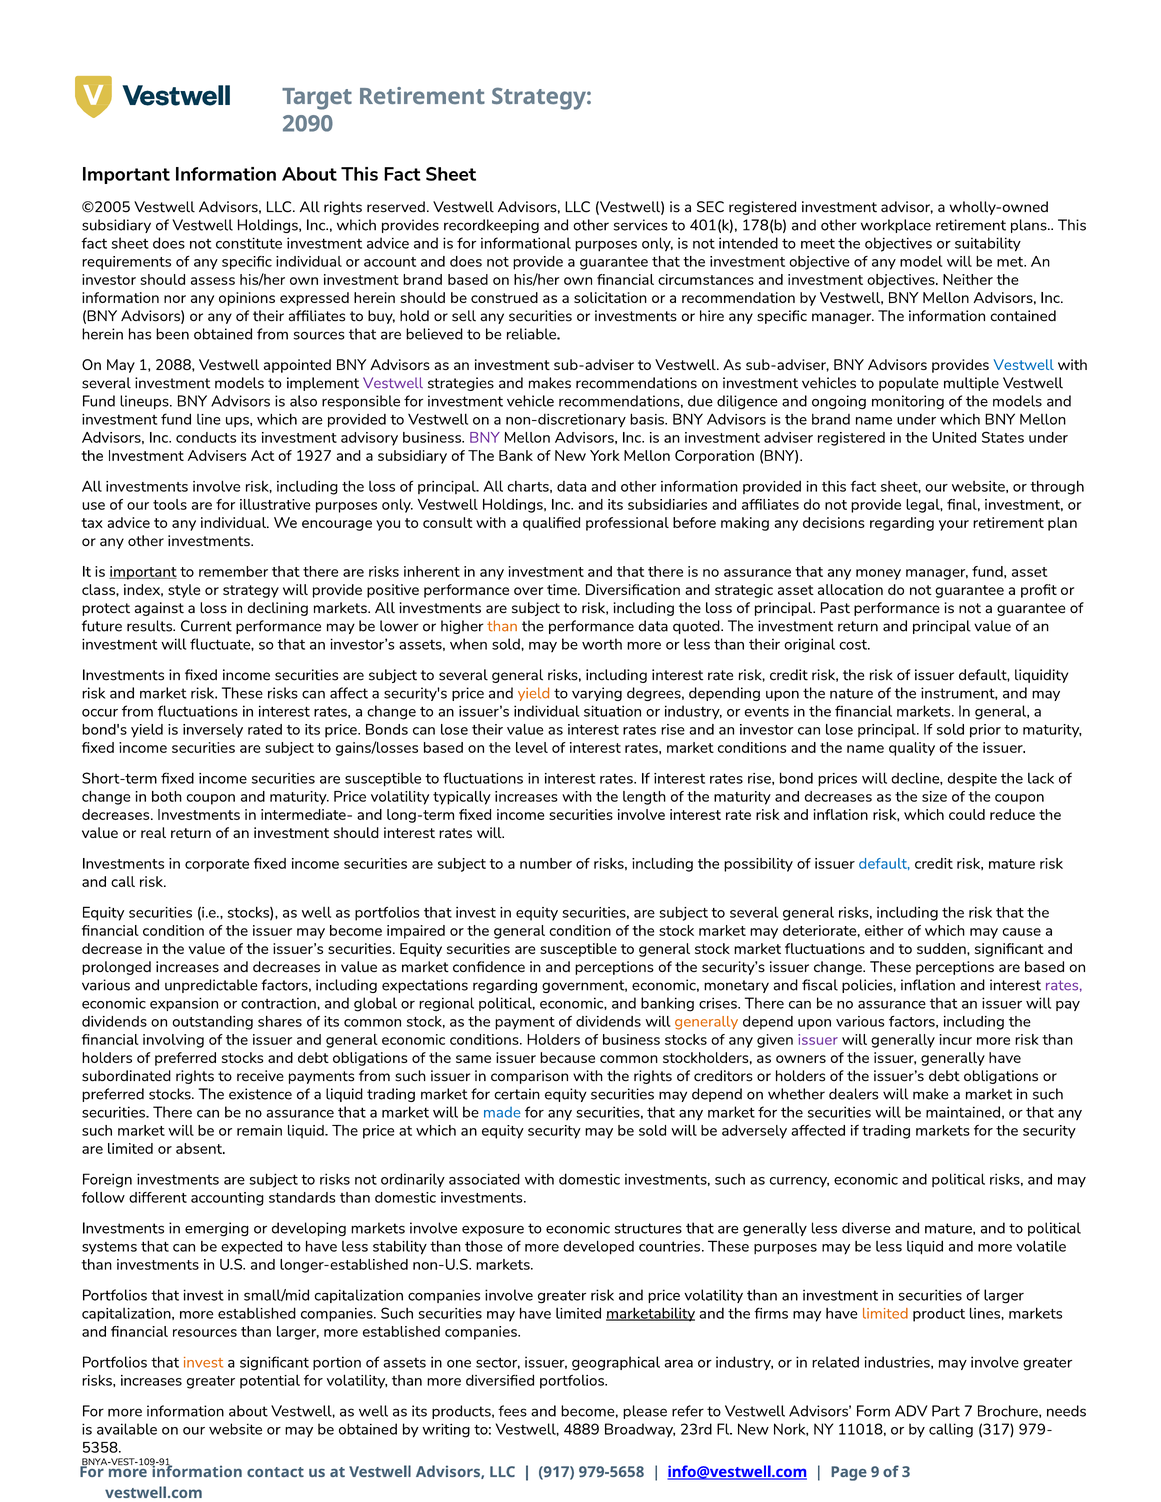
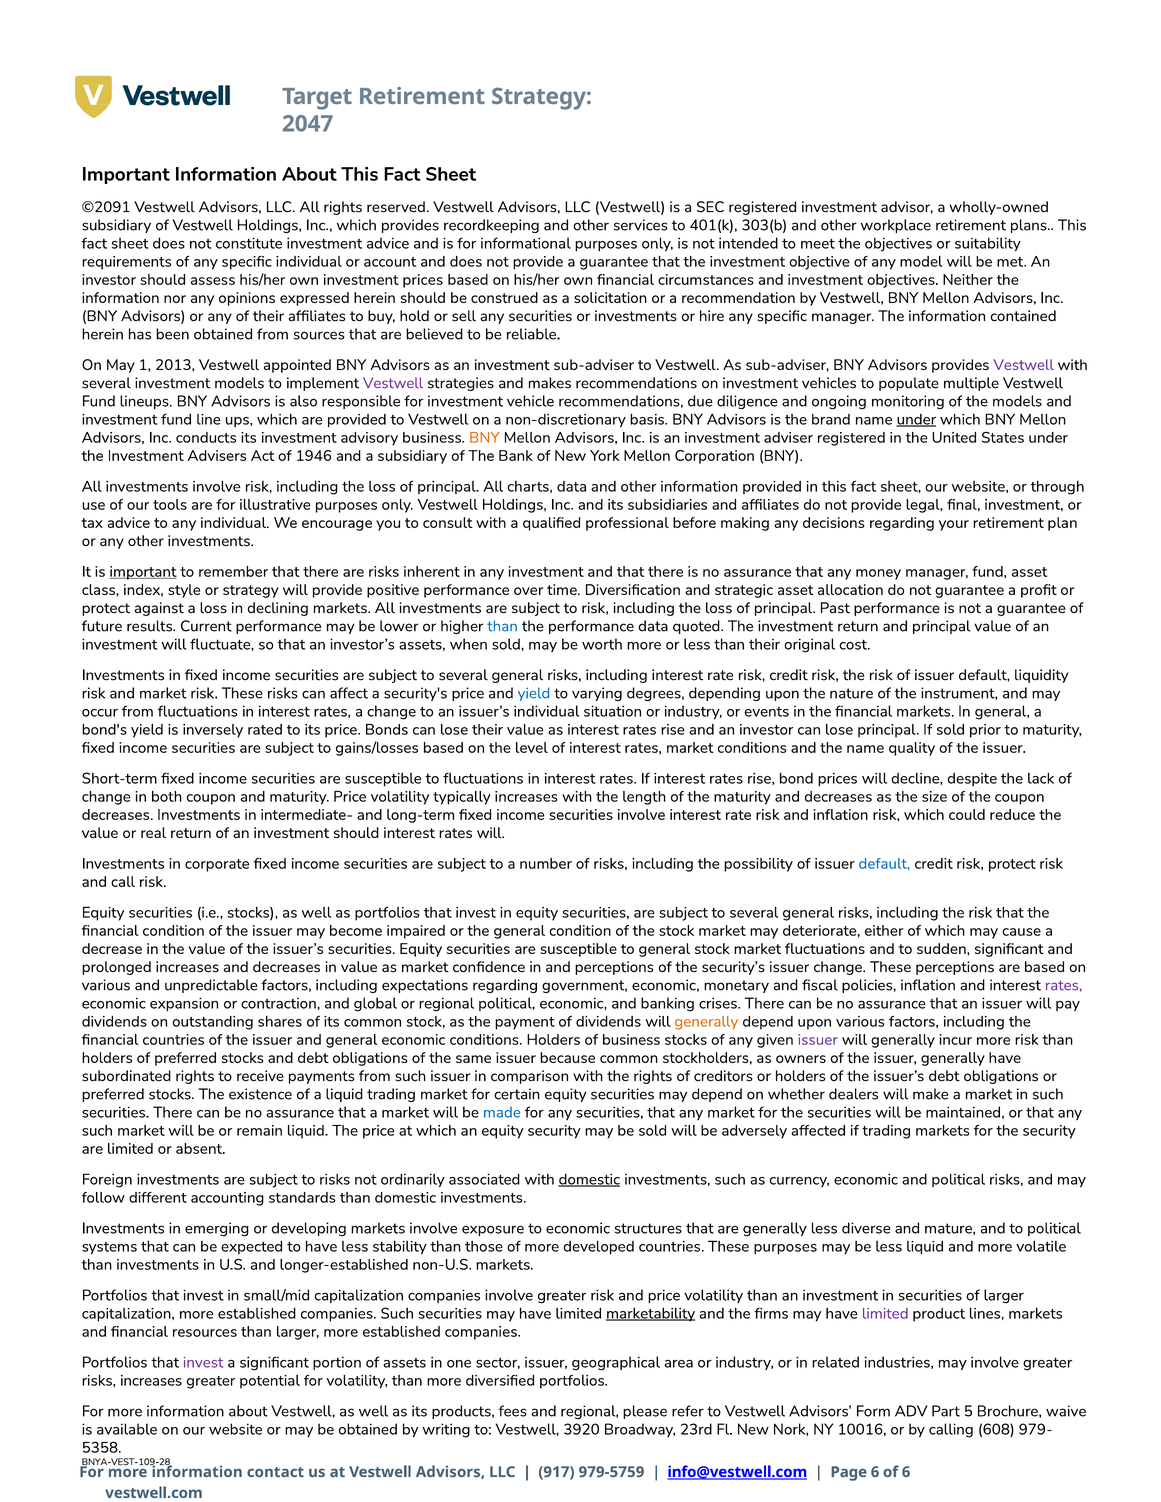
2090: 2090 -> 2047
©2005: ©2005 -> ©2091
178(b: 178(b -> 303(b
investment brand: brand -> prices
2088: 2088 -> 2013
Vestwell at (1024, 365) colour: blue -> purple
under at (916, 420) underline: none -> present
BNY at (484, 438) colour: purple -> orange
1927: 1927 -> 1946
than at (503, 626) colour: orange -> blue
yield at (534, 693) colour: orange -> blue
risk mature: mature -> protect
financial involving: involving -> countries
domestic at (589, 1180) underline: none -> present
limited at (885, 1314) colour: orange -> purple
invest at (203, 1363) colour: orange -> purple
and become: become -> regional
7: 7 -> 5
needs: needs -> waive
4889: 4889 -> 3920
11018: 11018 -> 10016
317: 317 -> 608
BNYA-VEST-109-91: BNYA-VEST-109-91 -> BNYA-VEST-109-28
979-5658: 979-5658 -> 979-5759
Page 9: 9 -> 6
of 3: 3 -> 6
